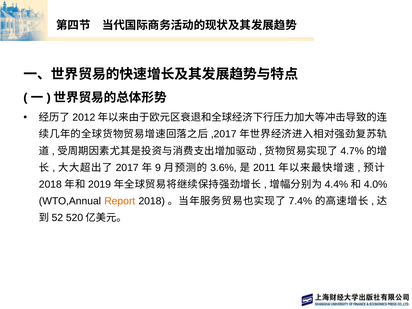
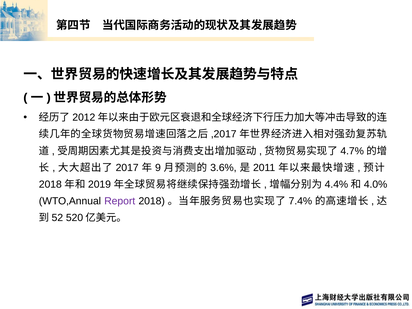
Report colour: orange -> purple
